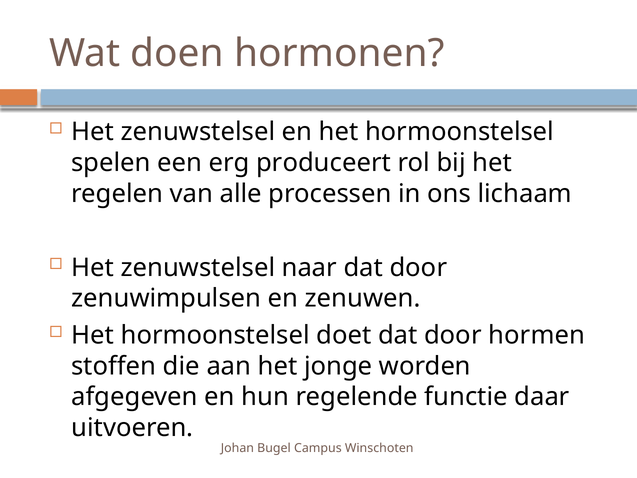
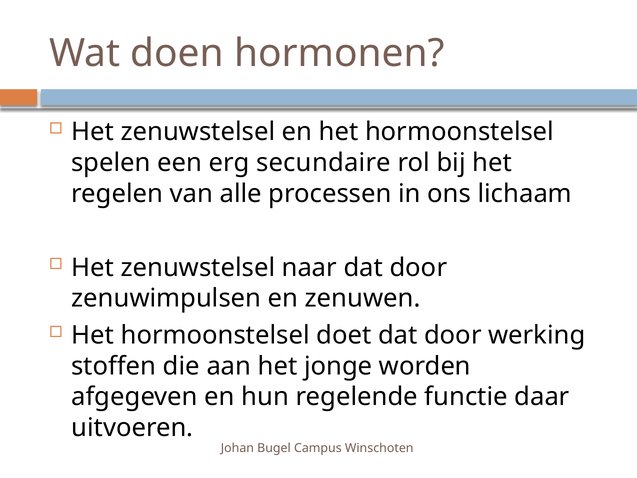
produceert: produceert -> secundaire
hormen: hormen -> werking
